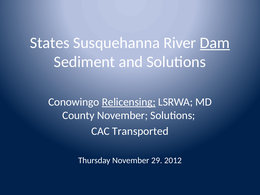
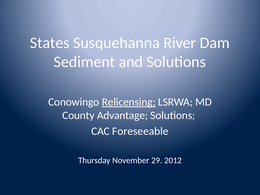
Dam underline: present -> none
County November: November -> Advantage
Transported: Transported -> Foreseeable
